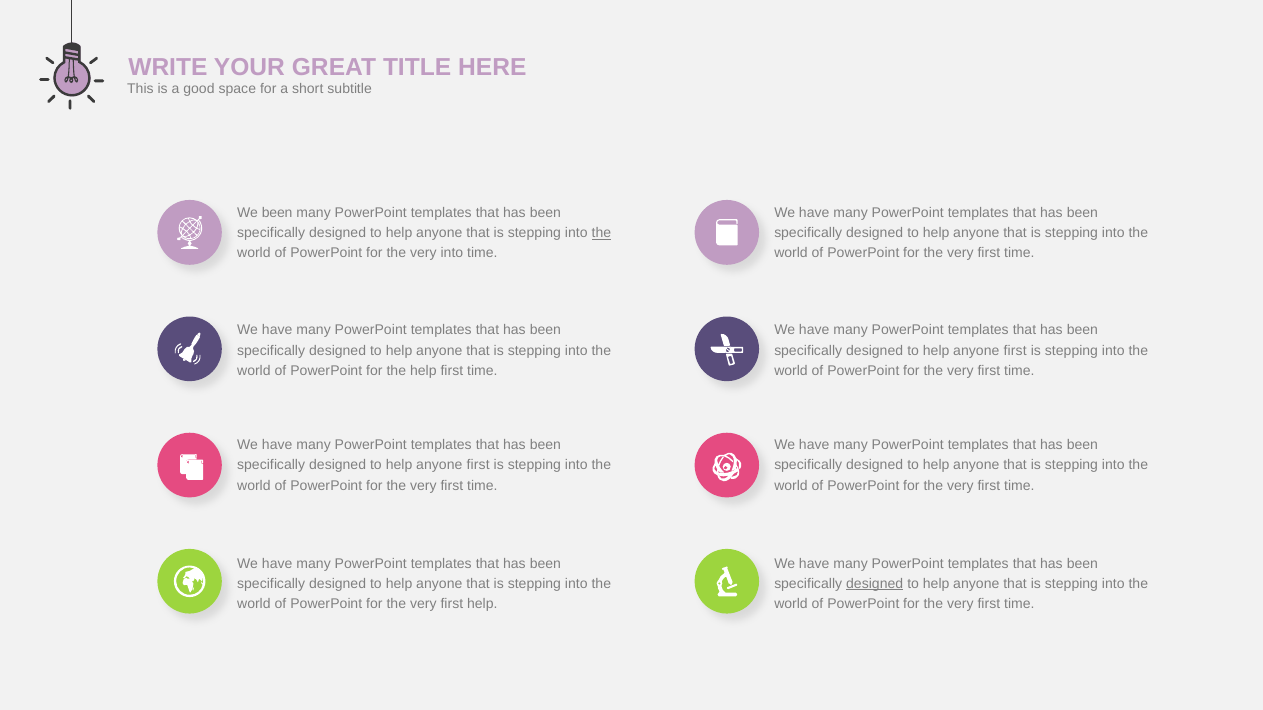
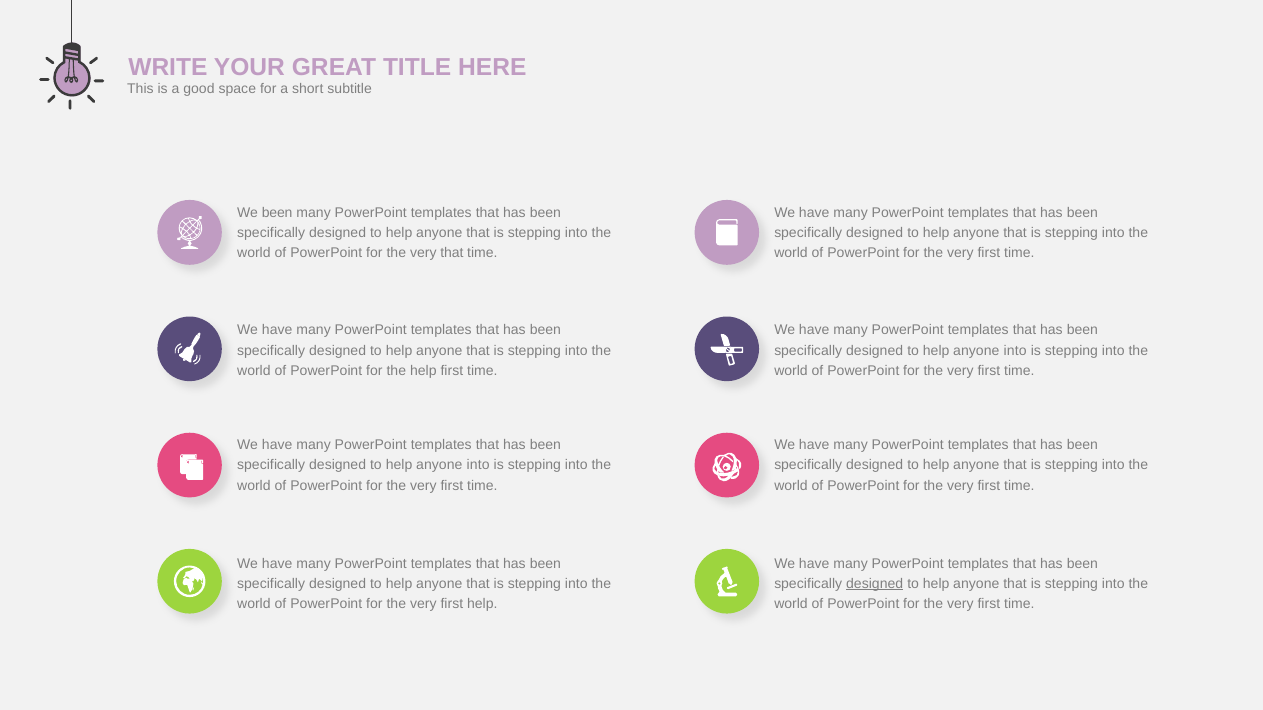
the at (601, 233) underline: present -> none
very into: into -> that
first at (1015, 351): first -> into
first at (478, 465): first -> into
